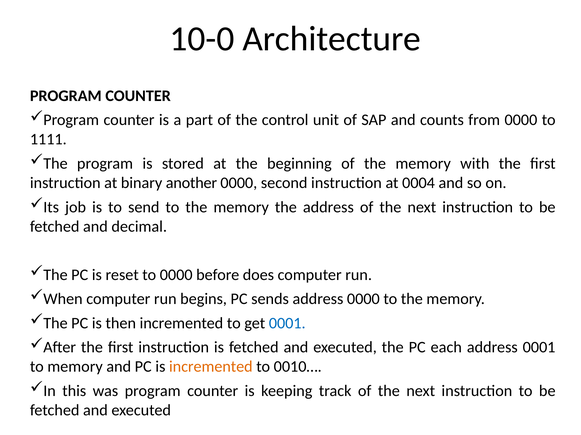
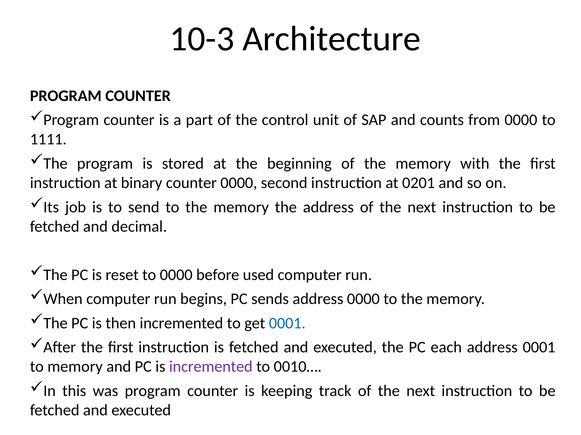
10-0: 10-0 -> 10-3
binary another: another -> counter
0004: 0004 -> 0201
does: does -> used
incremented at (211, 367) colour: orange -> purple
